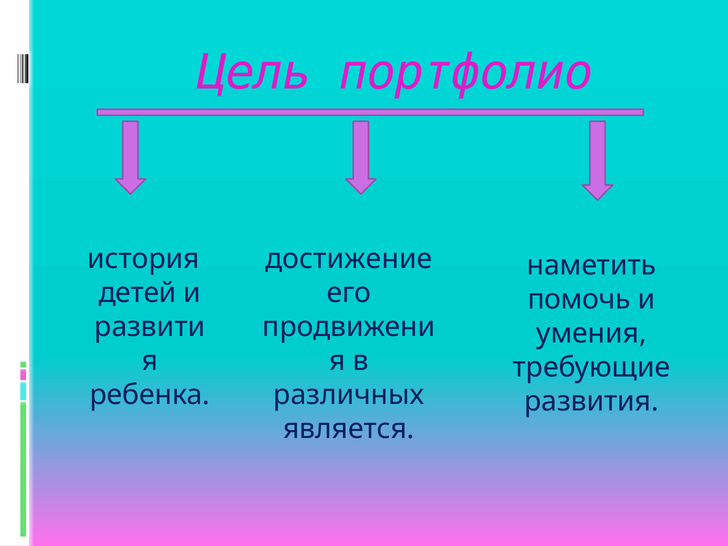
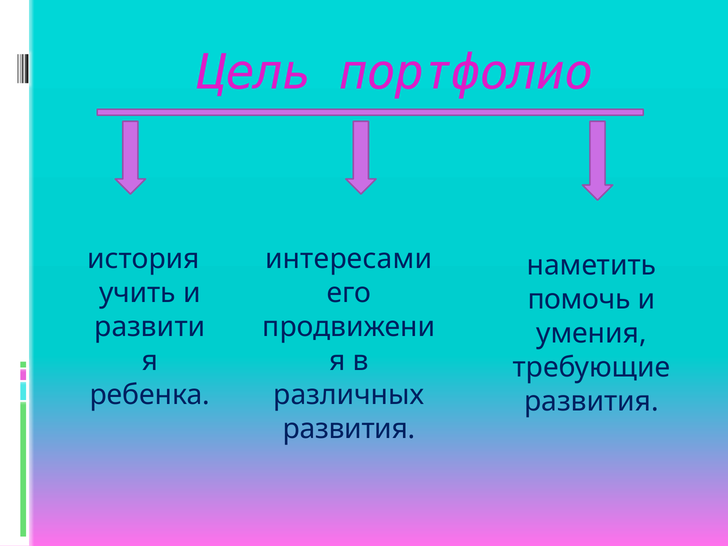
достижение: достижение -> интересами
детей: детей -> учить
является at (349, 429): является -> развития
